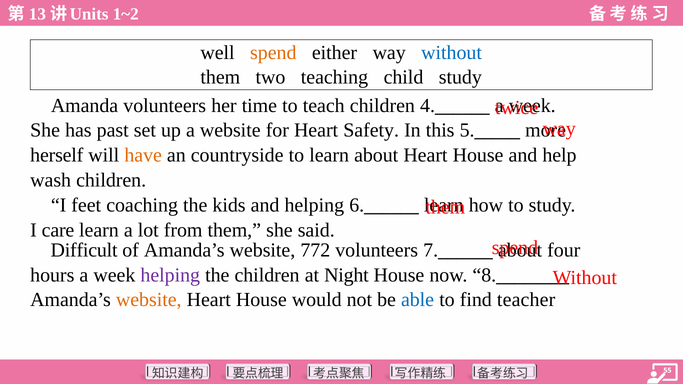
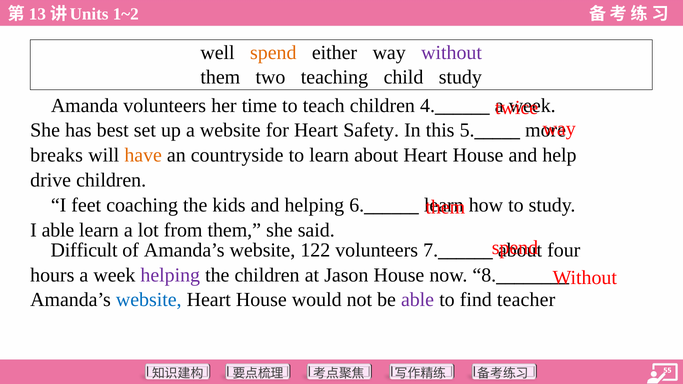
without at (452, 52) colour: blue -> purple
past: past -> best
herself: herself -> breaks
wash: wash -> drive
I care: care -> able
772: 772 -> 122
Night: Night -> Jason
website at (149, 300) colour: orange -> blue
able at (418, 300) colour: blue -> purple
